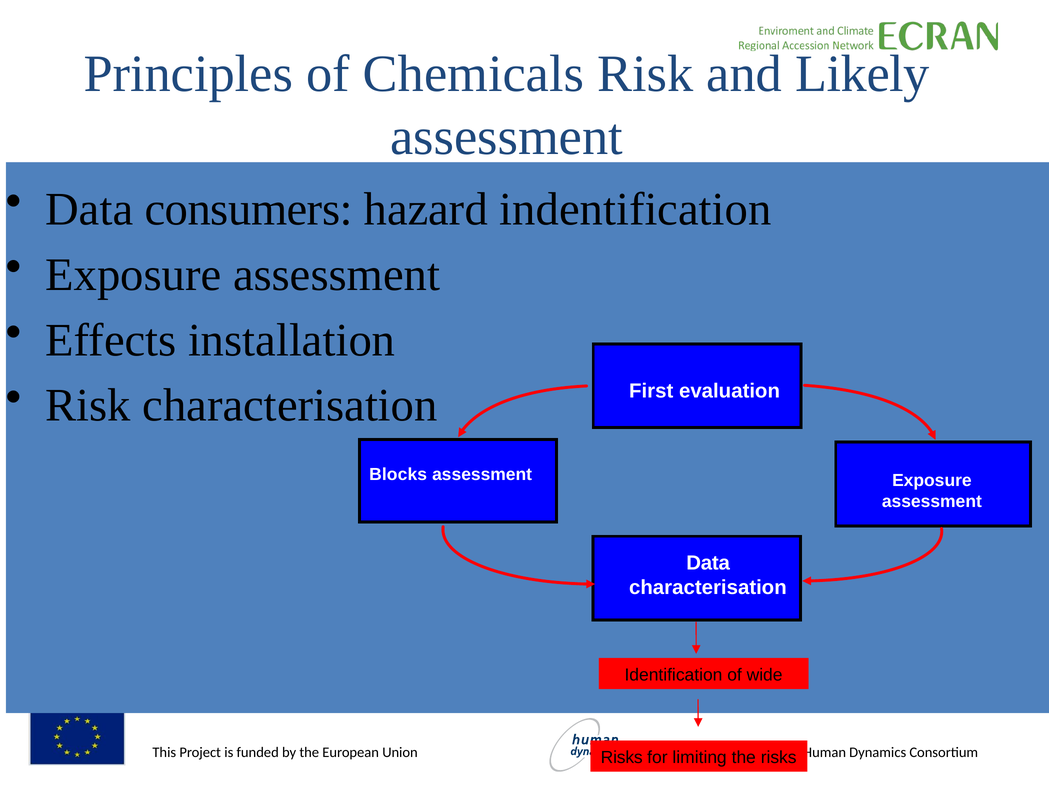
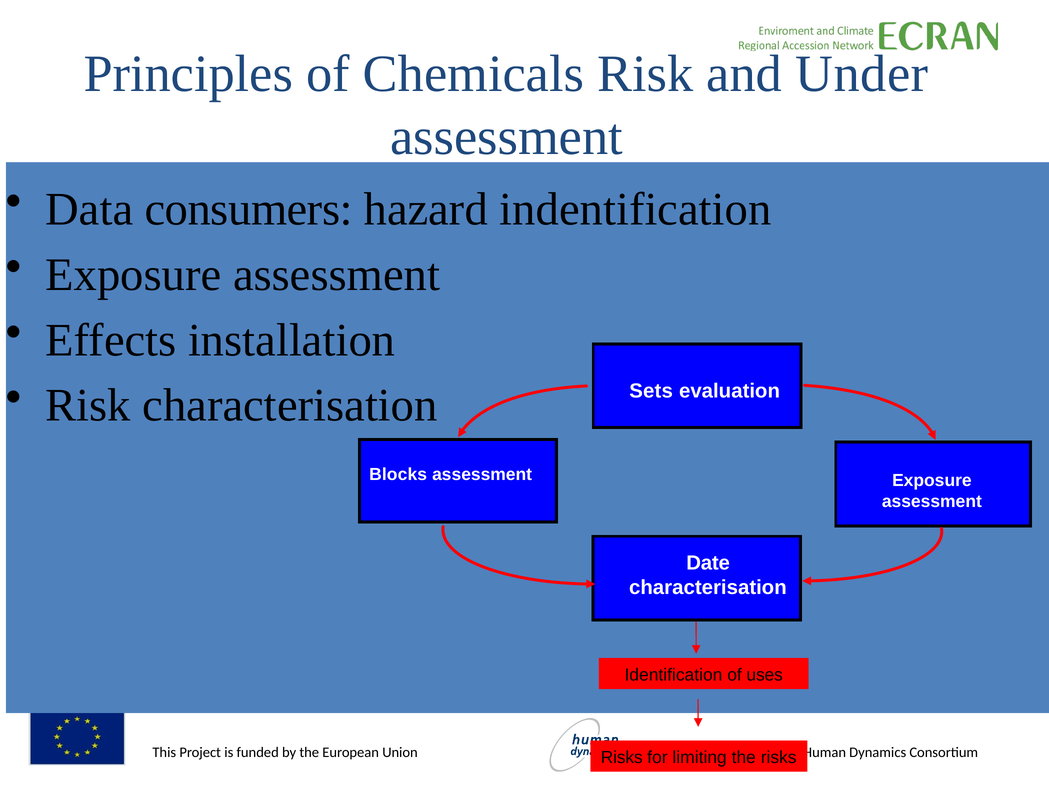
Likely: Likely -> Under
First: First -> Sets
Data at (708, 563): Data -> Date
wide: wide -> uses
